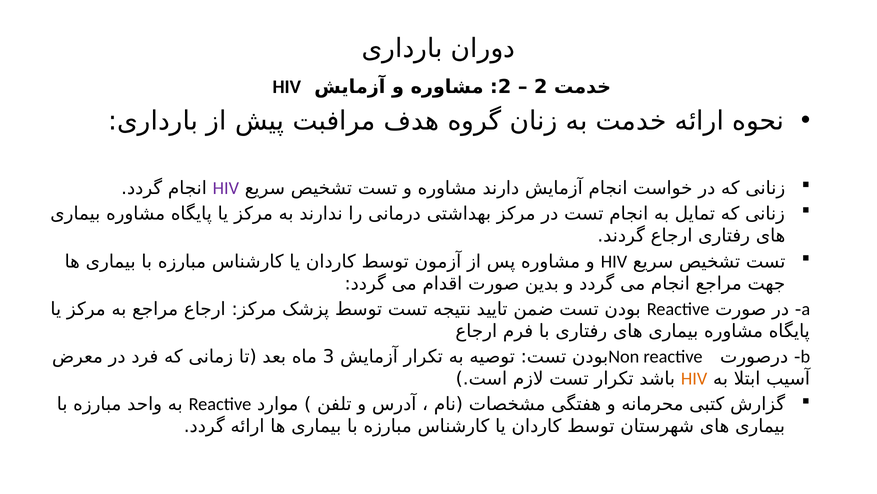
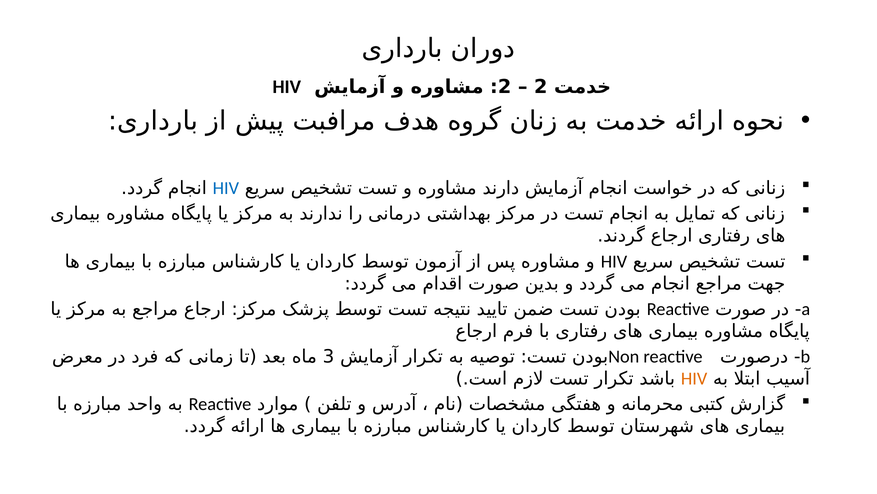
HIV at (226, 188) colour: purple -> blue
